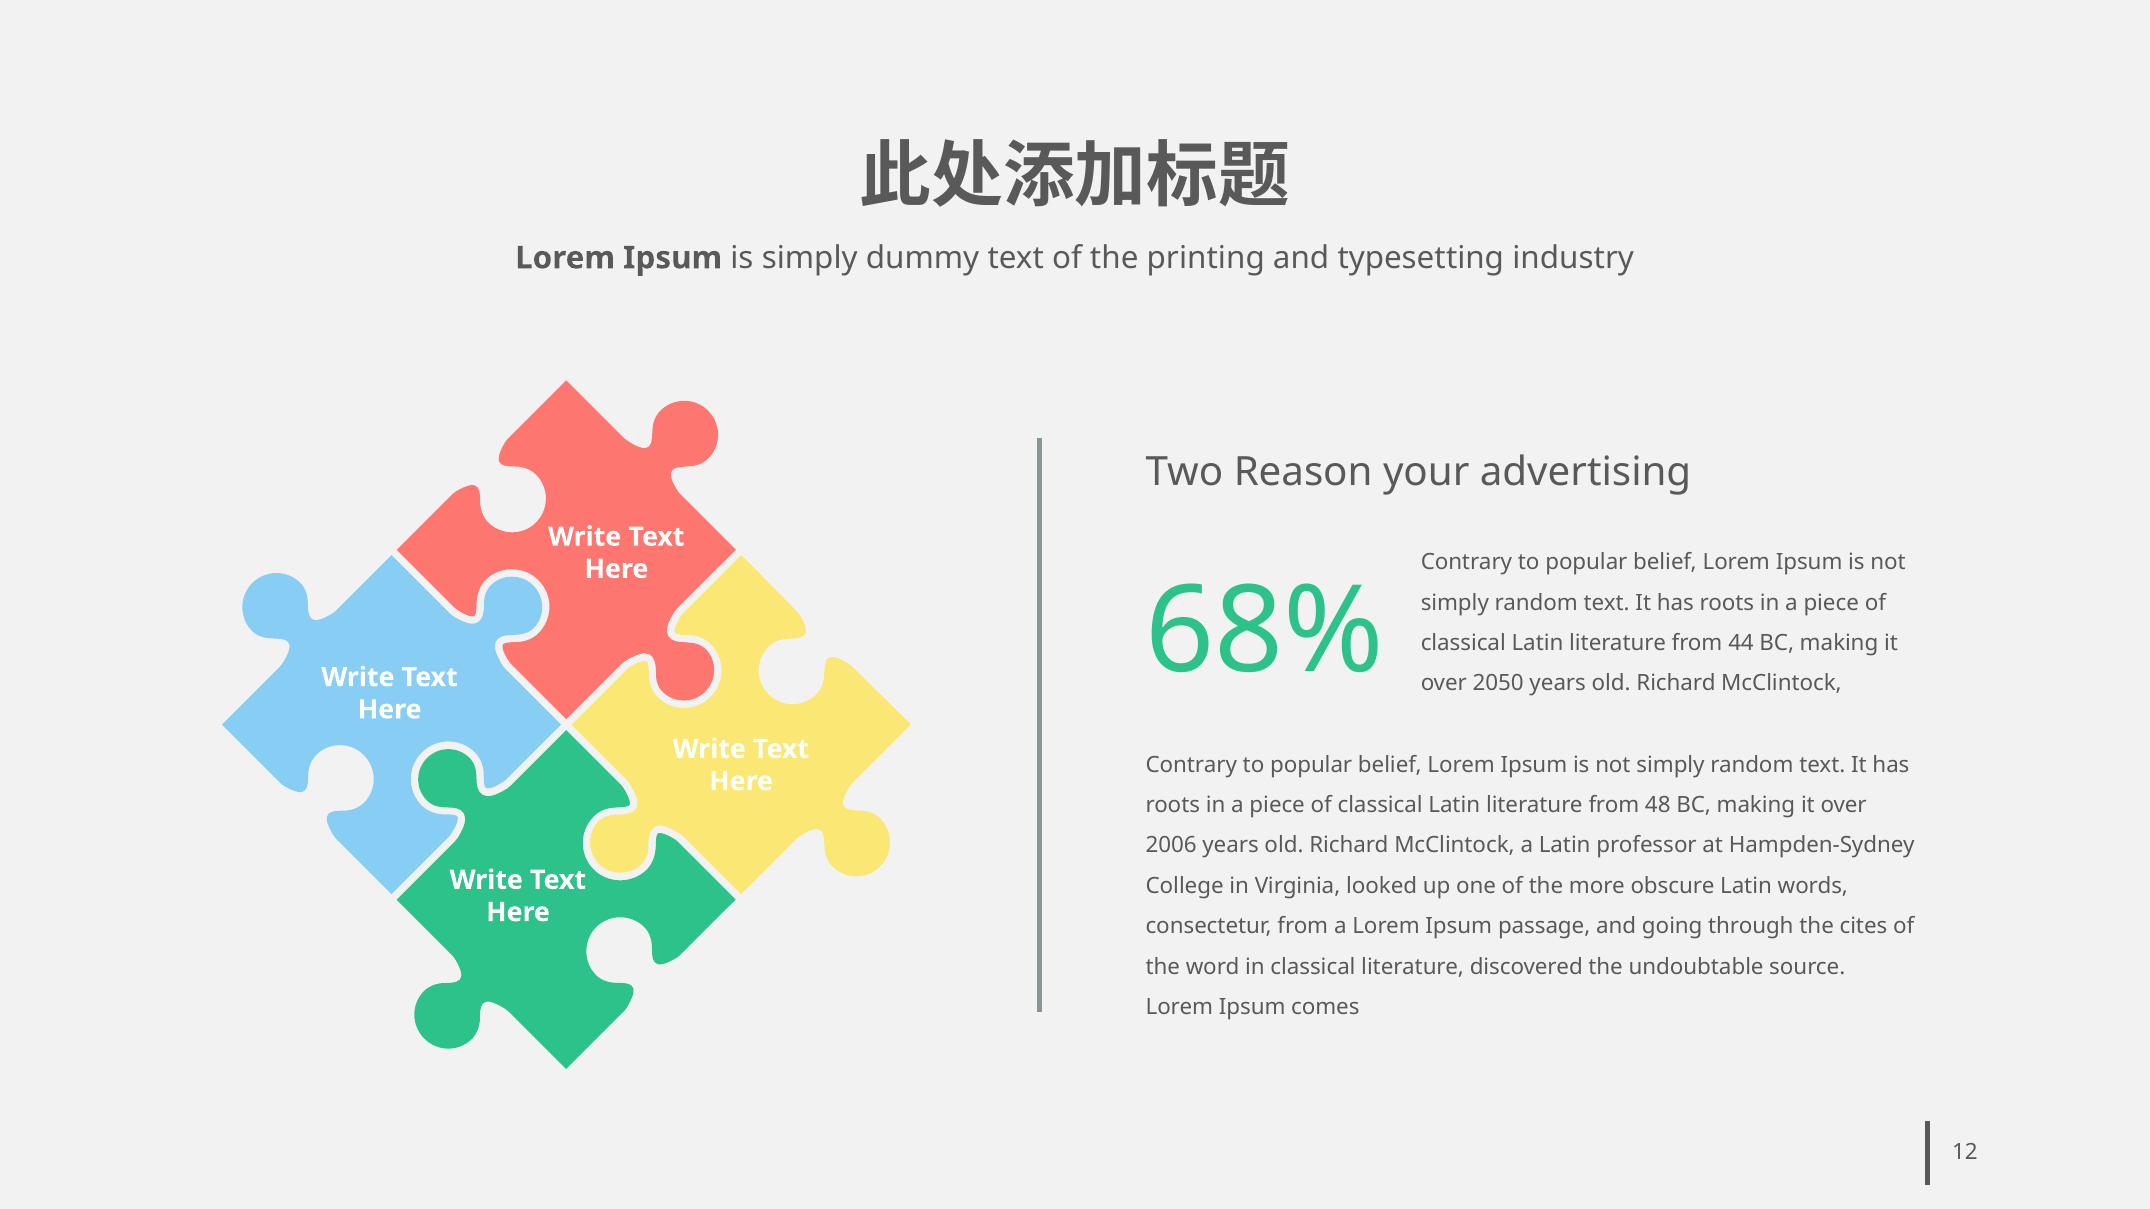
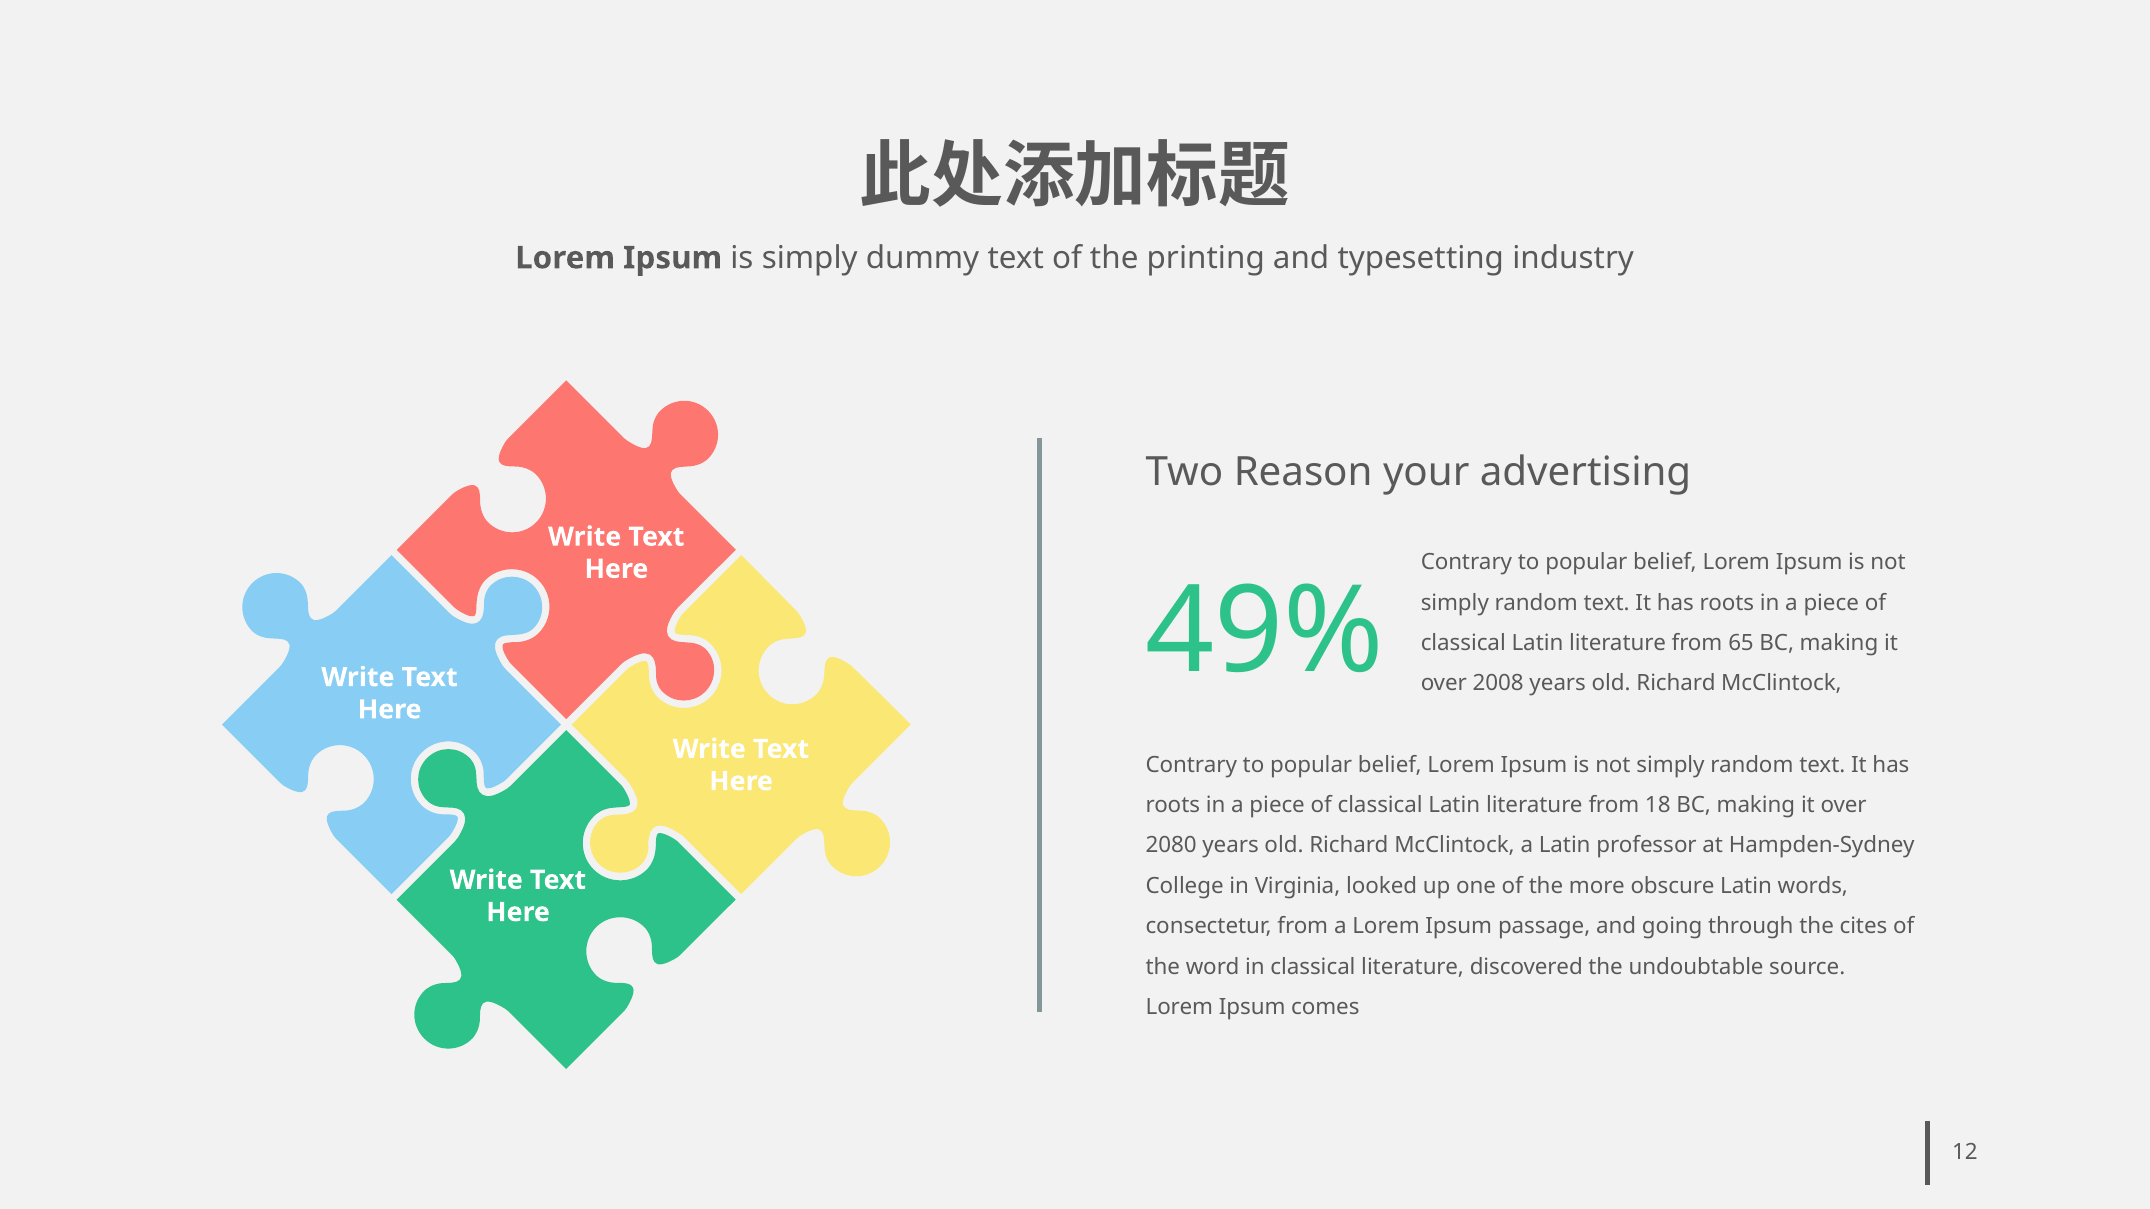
68%: 68% -> 49%
44: 44 -> 65
2050: 2050 -> 2008
48: 48 -> 18
2006: 2006 -> 2080
